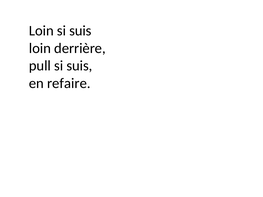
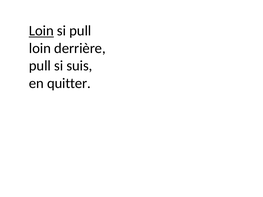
Loin at (41, 31) underline: none -> present
suis at (80, 31): suis -> pull
refaire: refaire -> quitter
